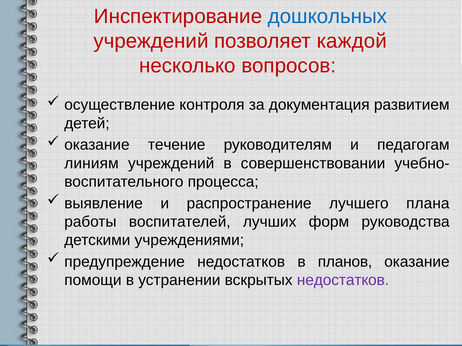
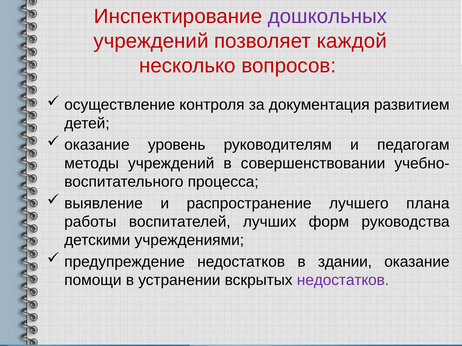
дошкольных colour: blue -> purple
течение: течение -> уровень
линиям: линиям -> методы
планов: планов -> здании
